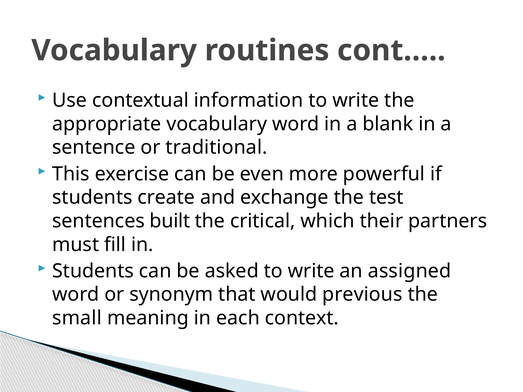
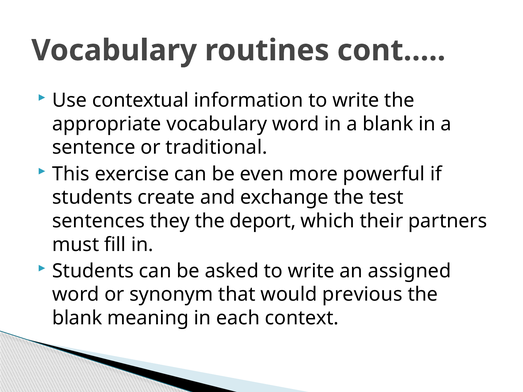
built: built -> they
critical: critical -> deport
small at (77, 318): small -> blank
